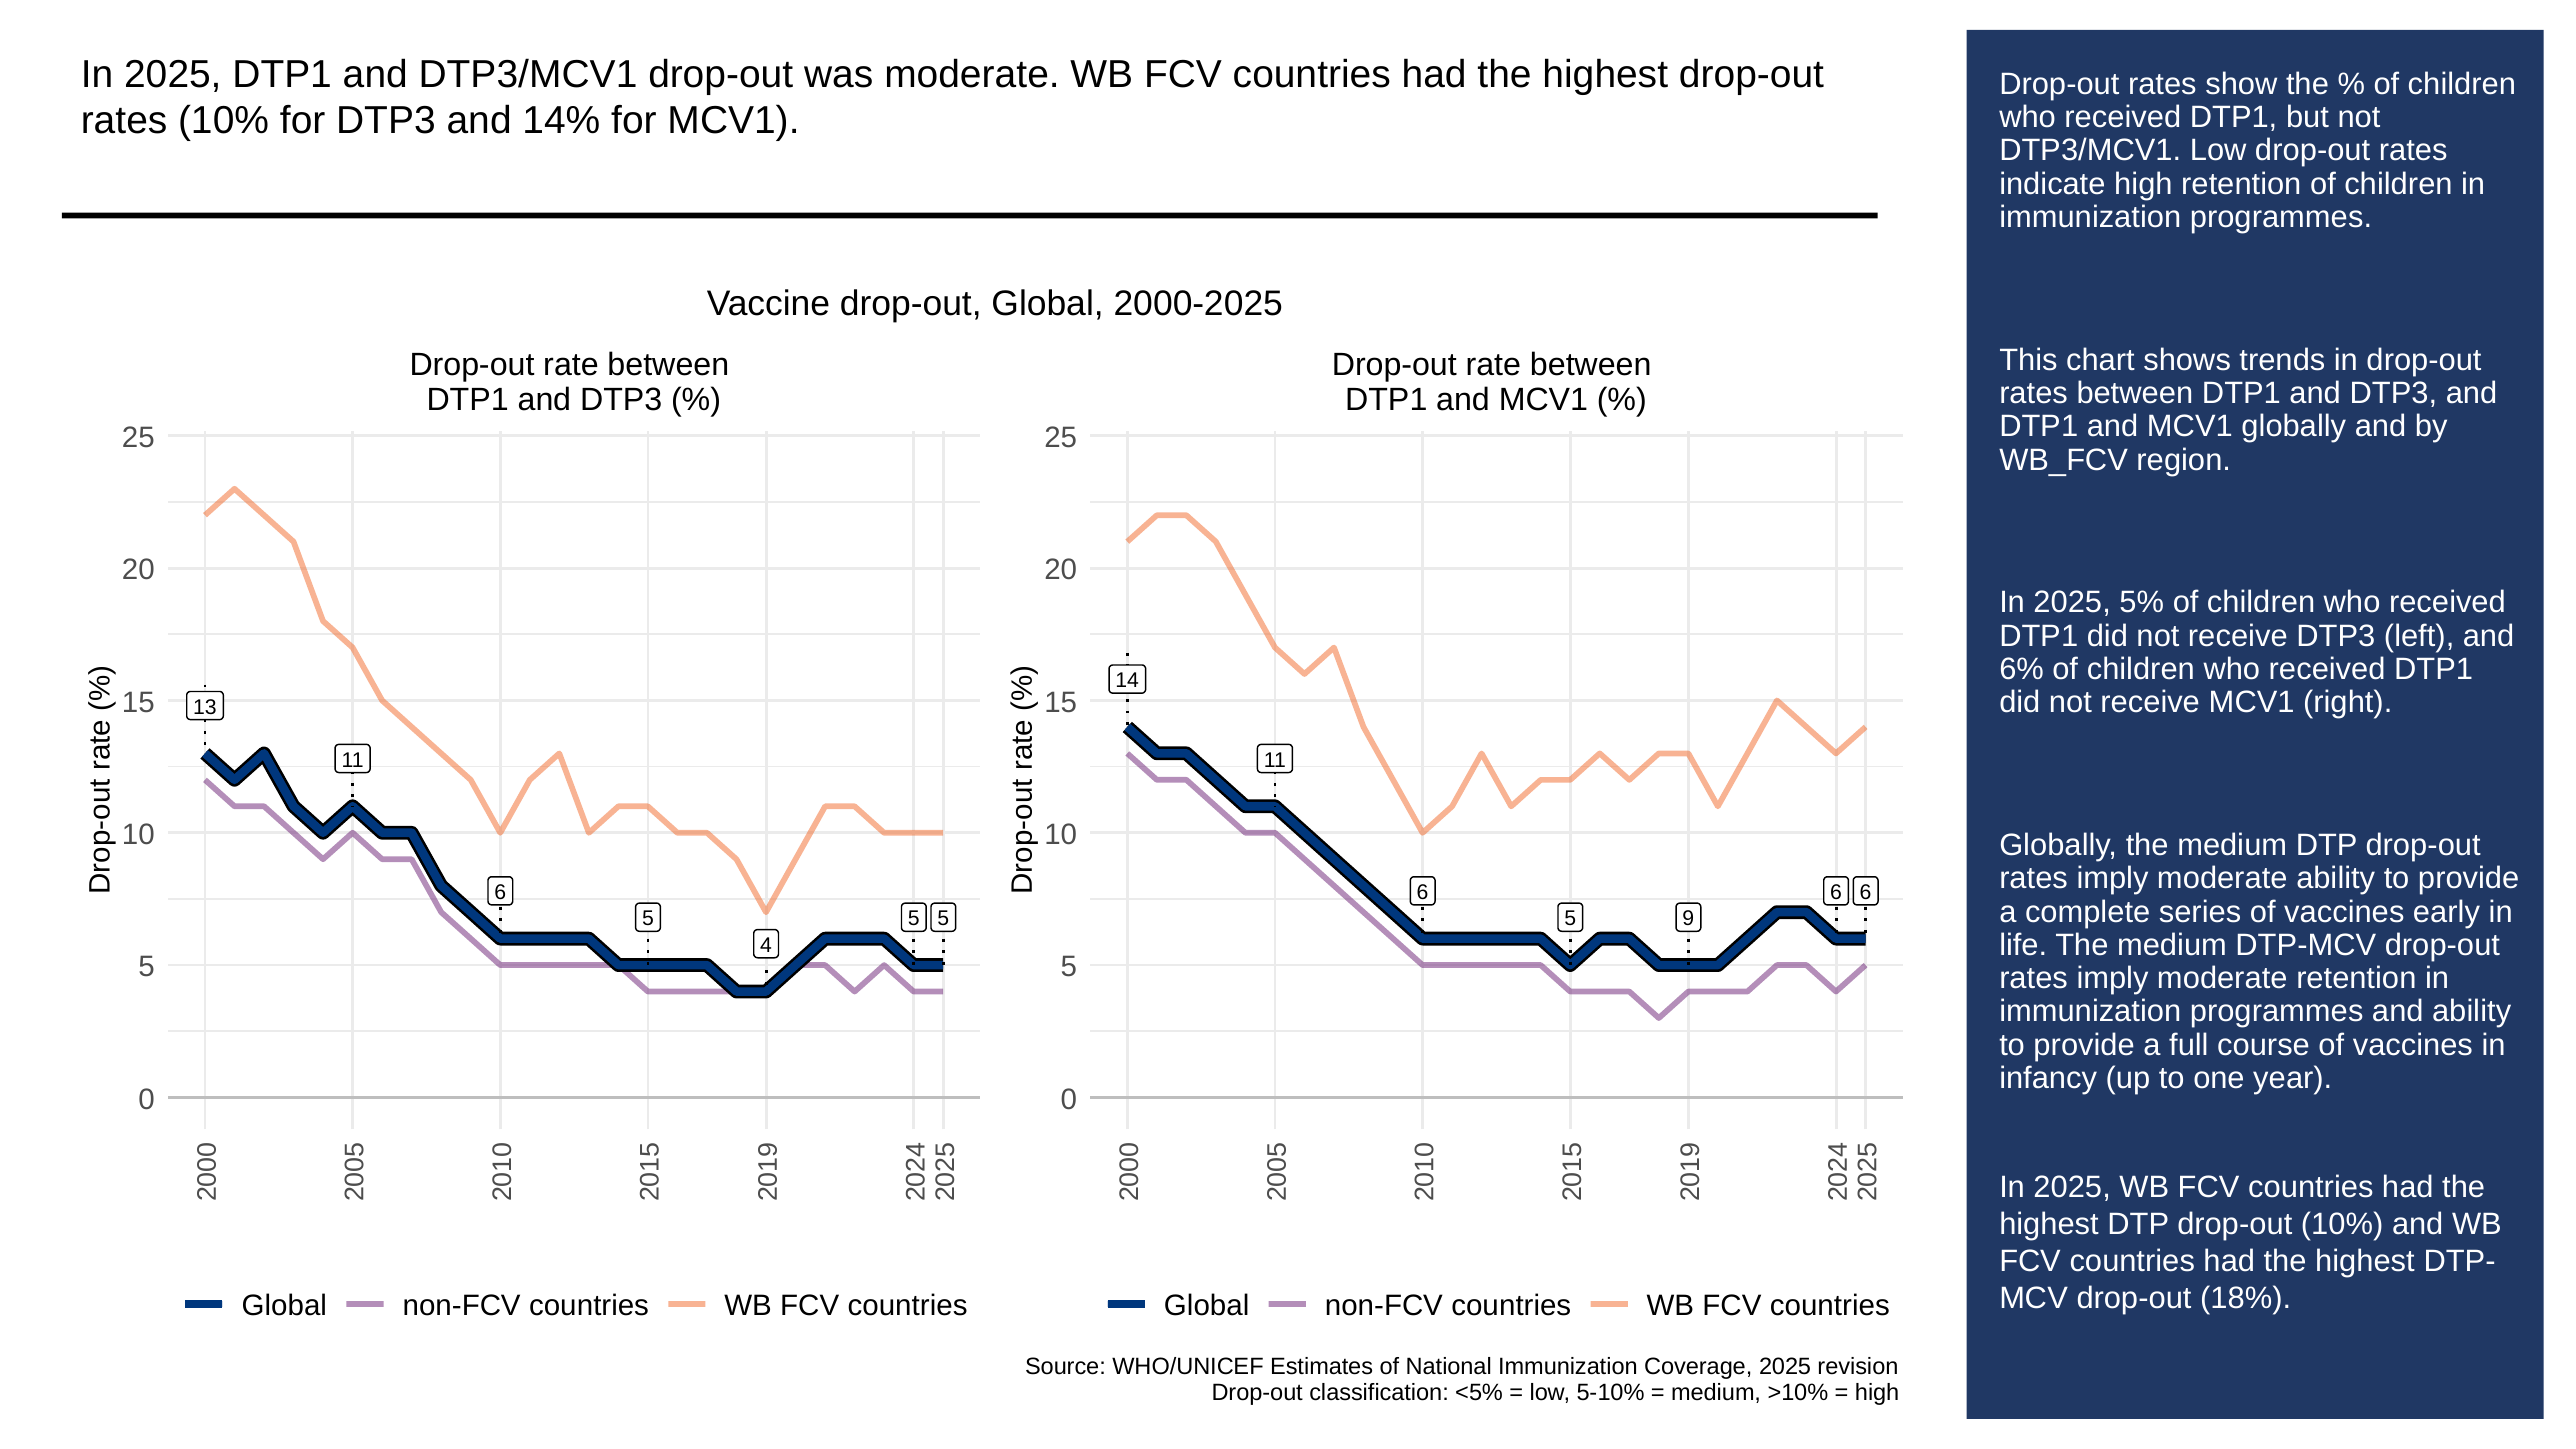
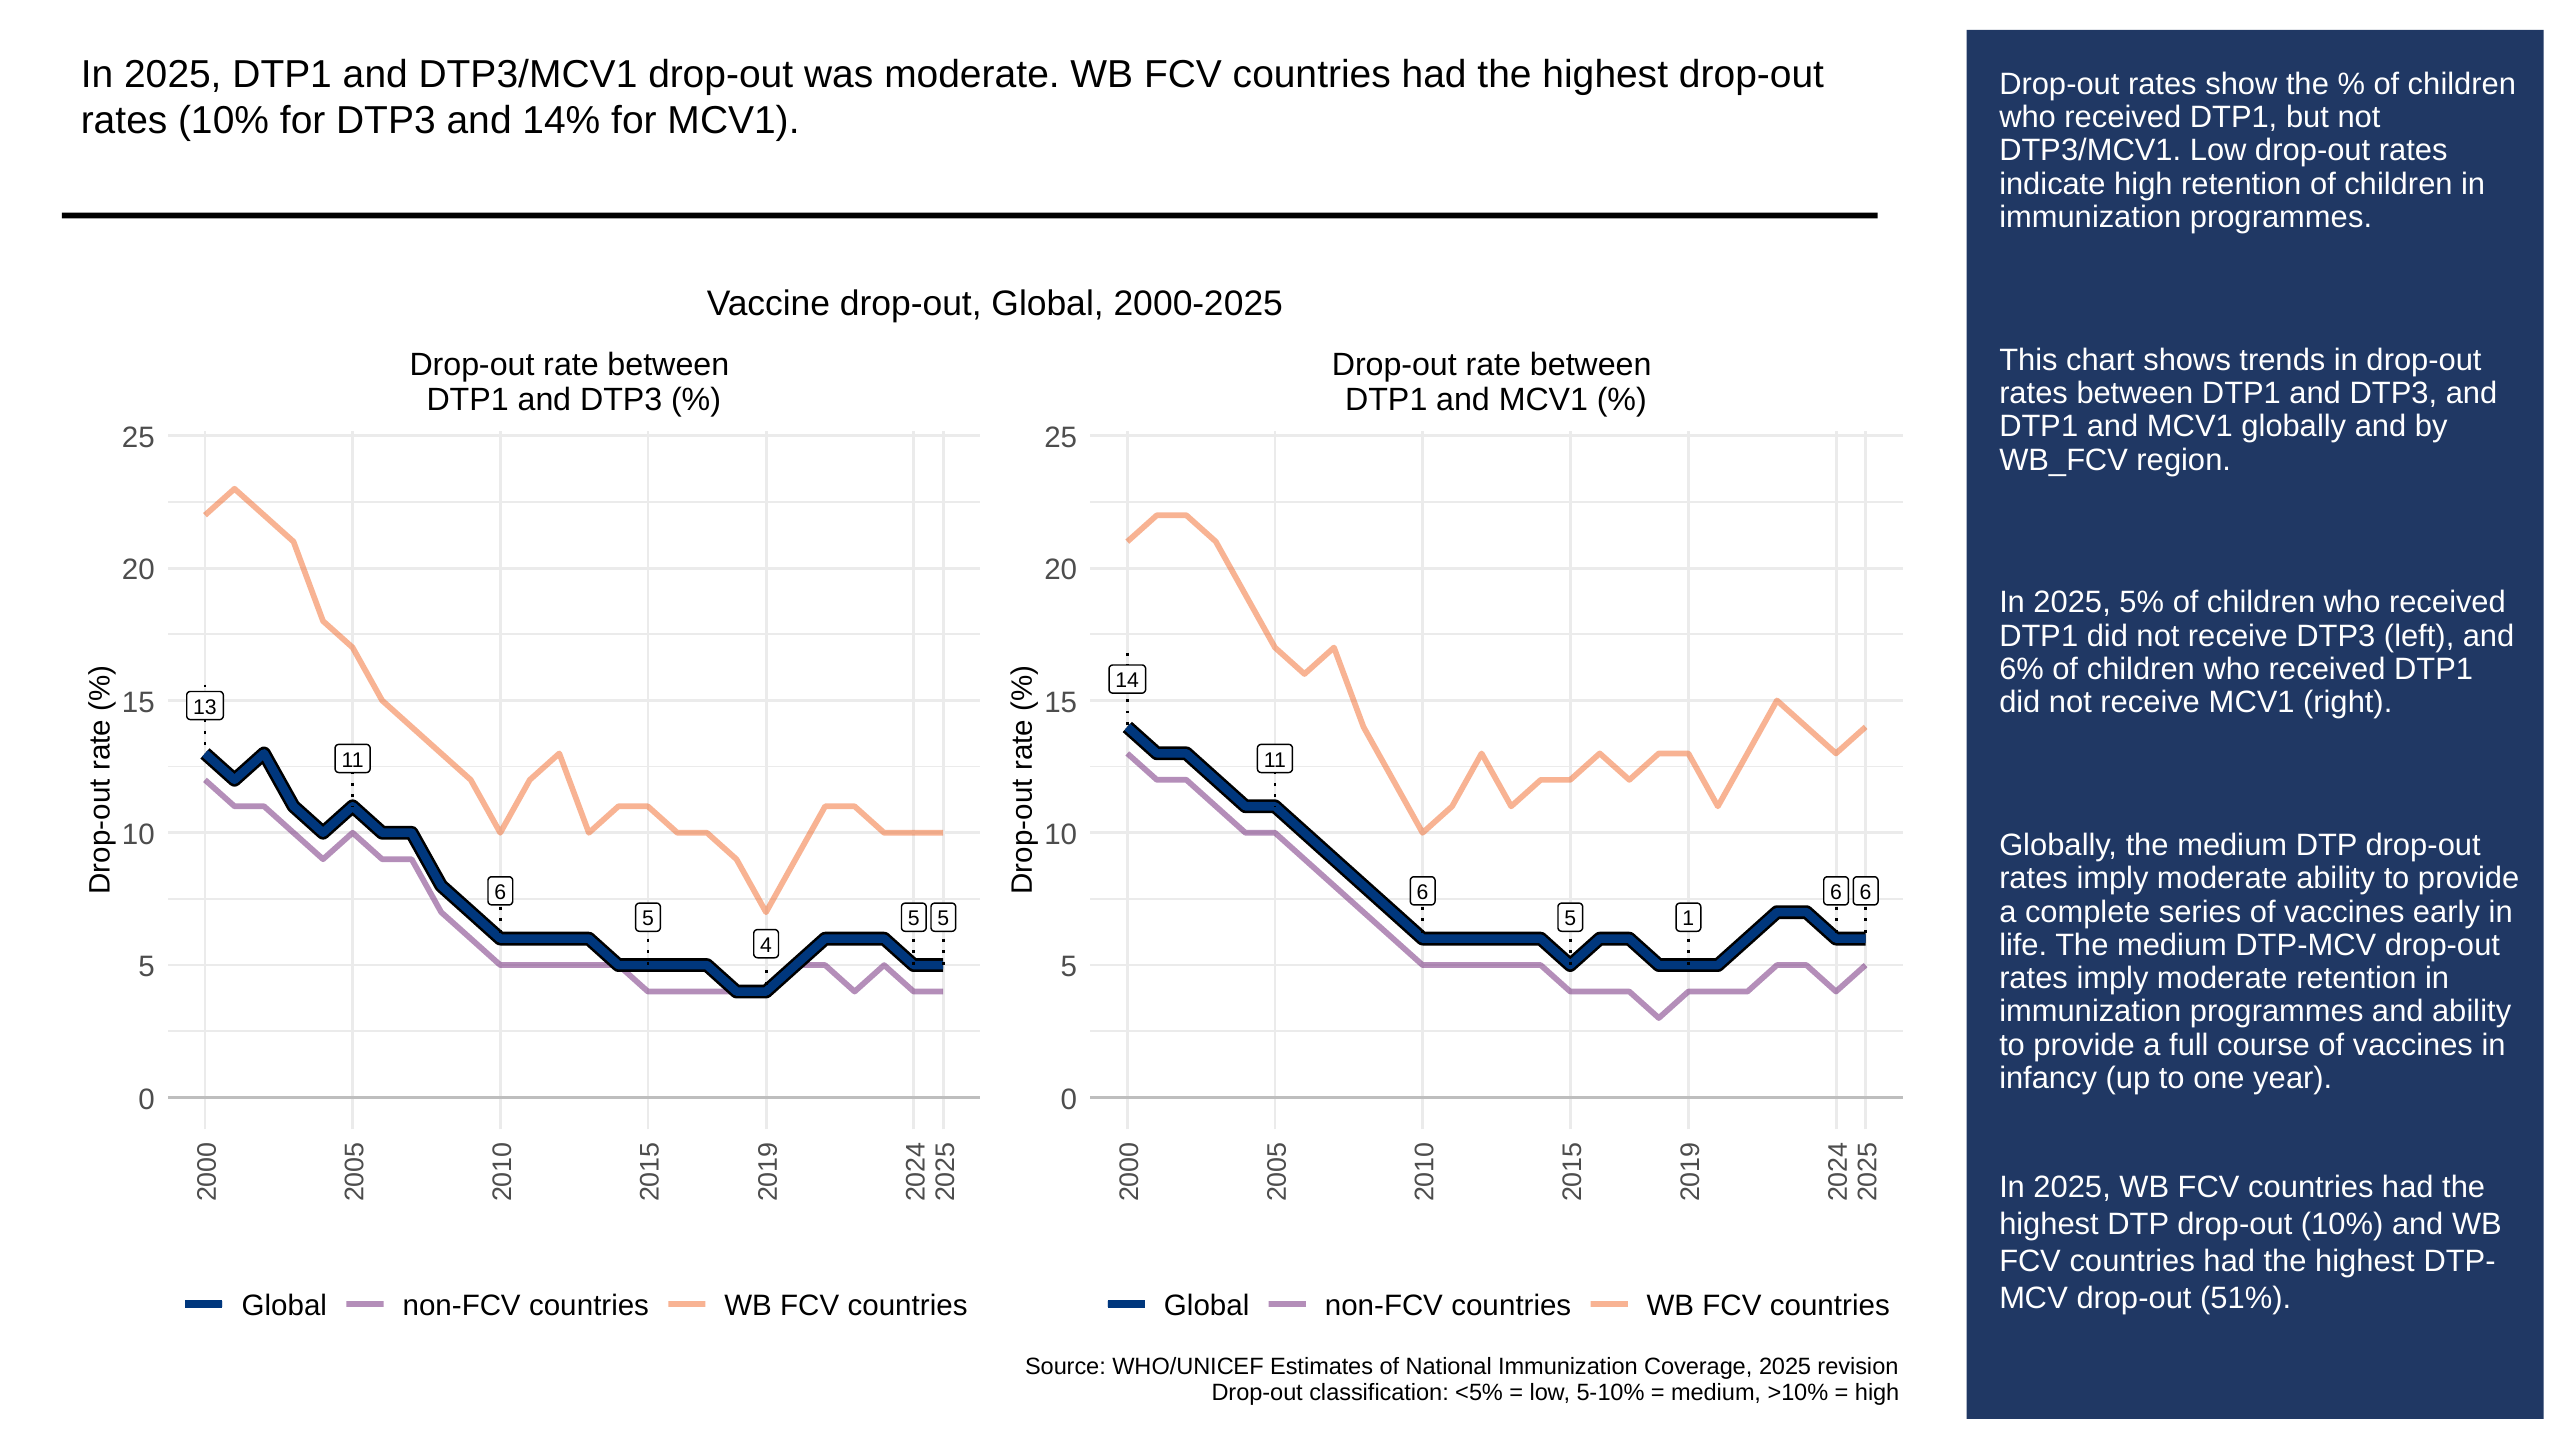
5 9: 9 -> 1
18%: 18% -> 51%
